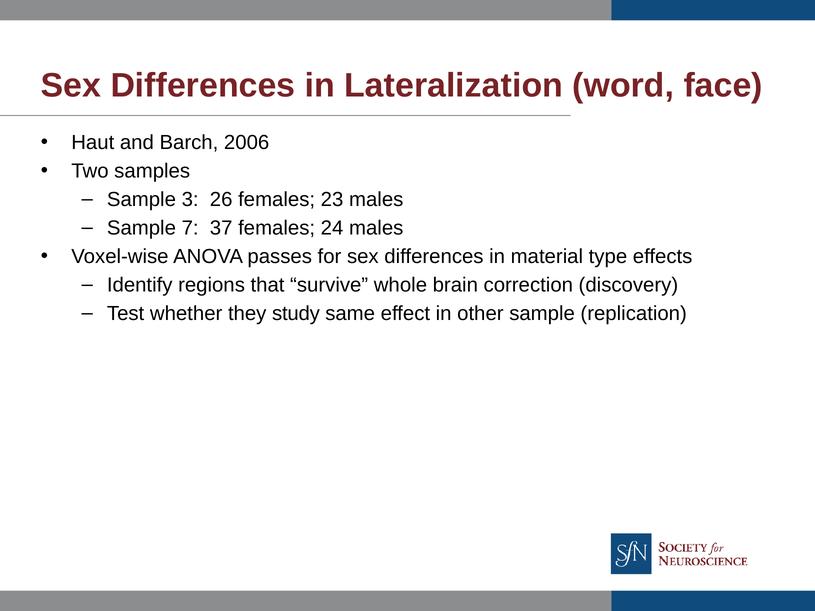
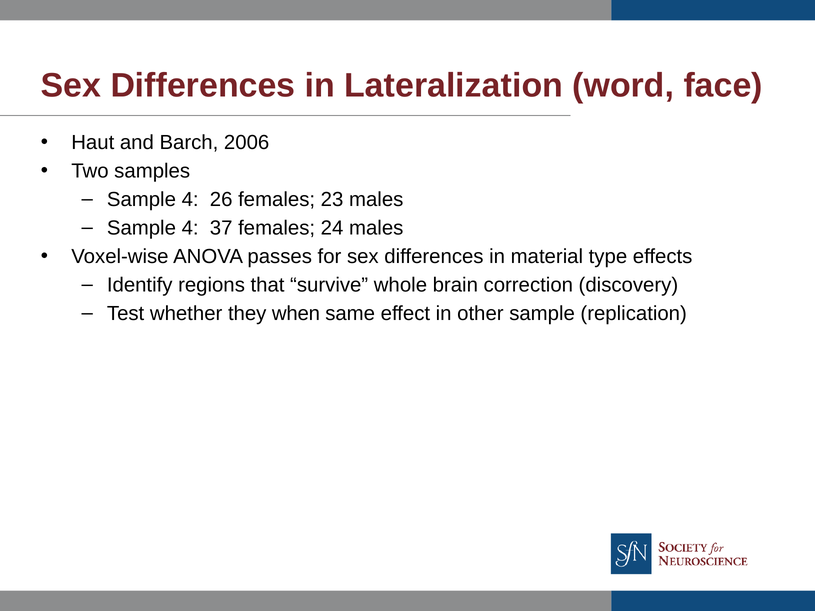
3 at (190, 200): 3 -> 4
7 at (190, 228): 7 -> 4
study: study -> when
